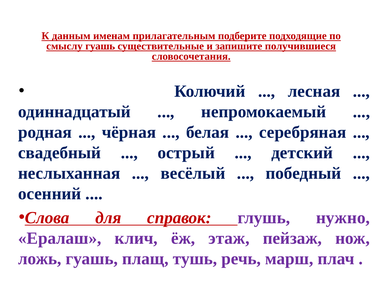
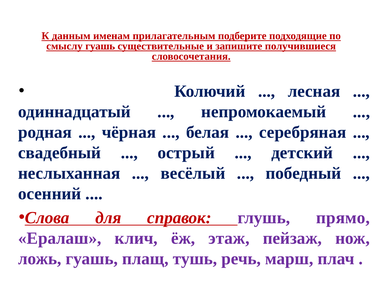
нужно: нужно -> прямо
